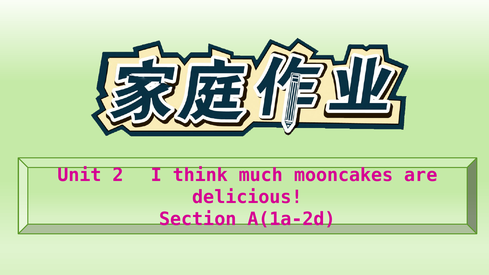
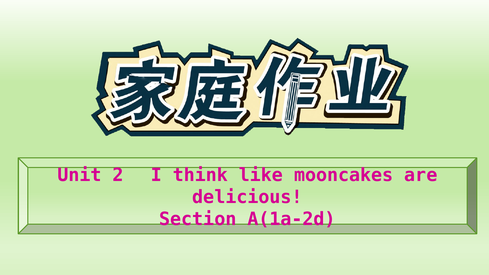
much: much -> like
